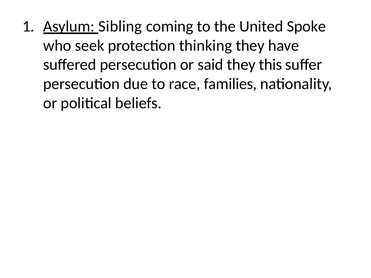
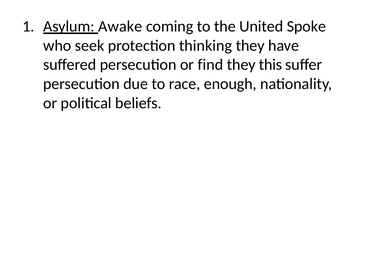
Sibling: Sibling -> Awake
said: said -> find
families: families -> enough
